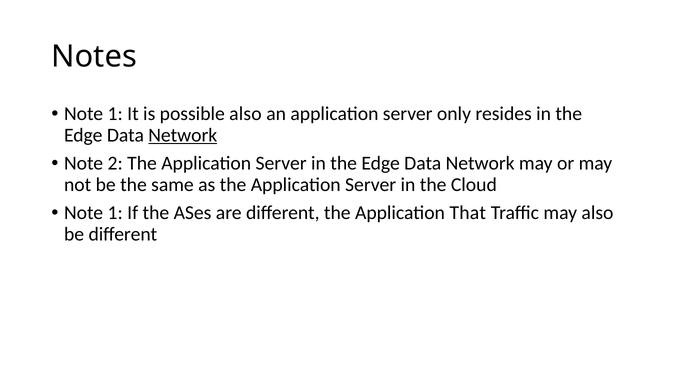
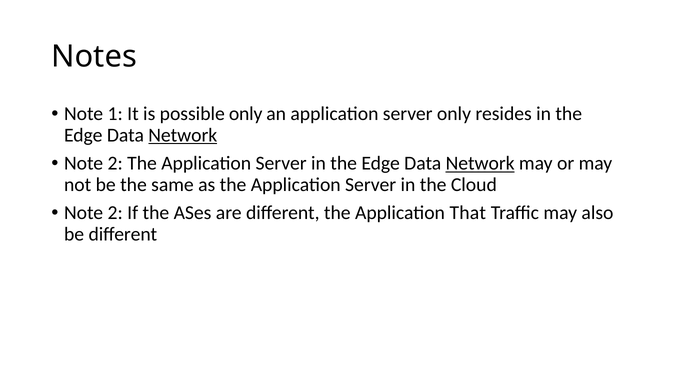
possible also: also -> only
Network at (480, 163) underline: none -> present
1 at (115, 213): 1 -> 2
